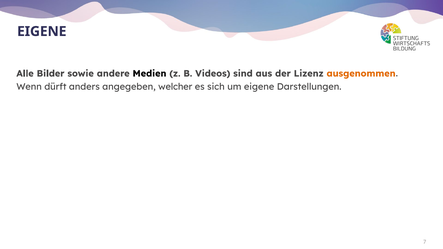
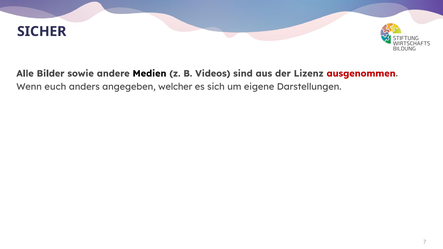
EIGENE at (42, 31): EIGENE -> SICHER
ausgenommen colour: orange -> red
dürft: dürft -> euch
